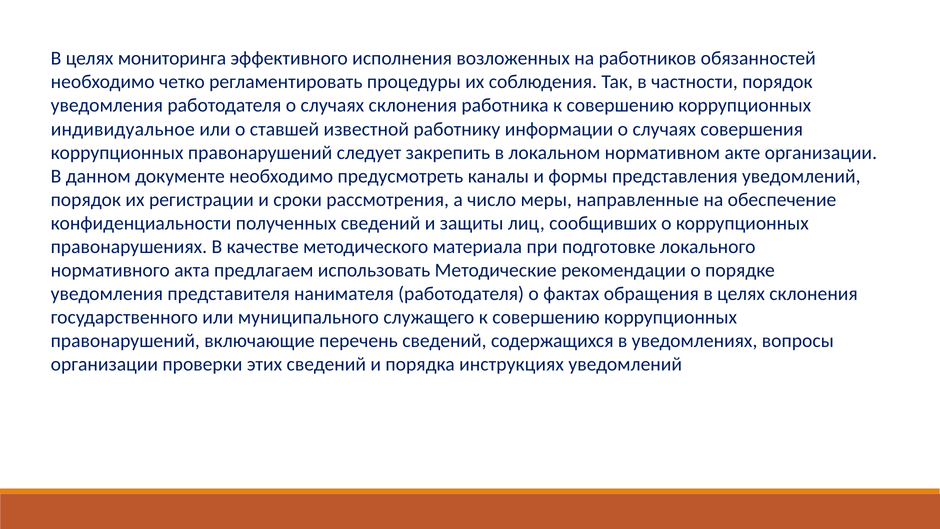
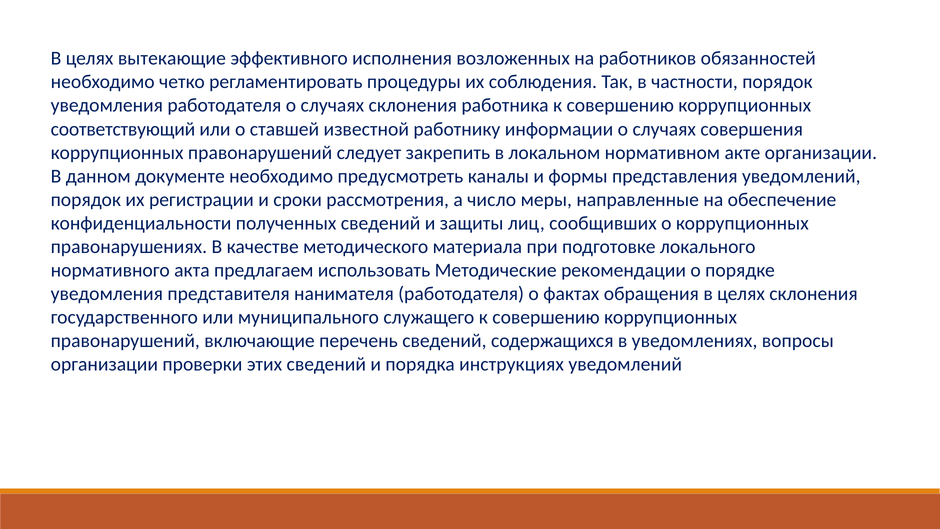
мониторинга: мониторинга -> вытекающие
индивидуальное: индивидуальное -> соответствующий
